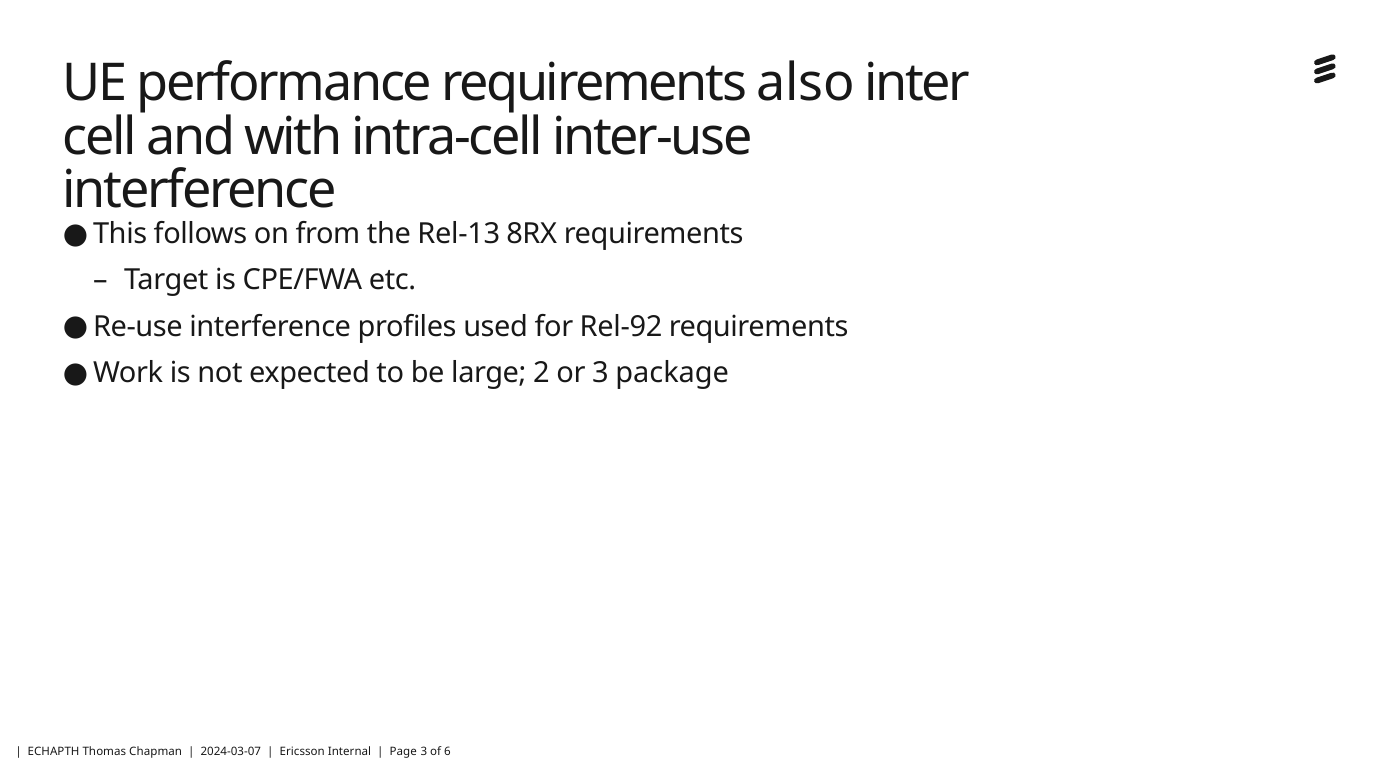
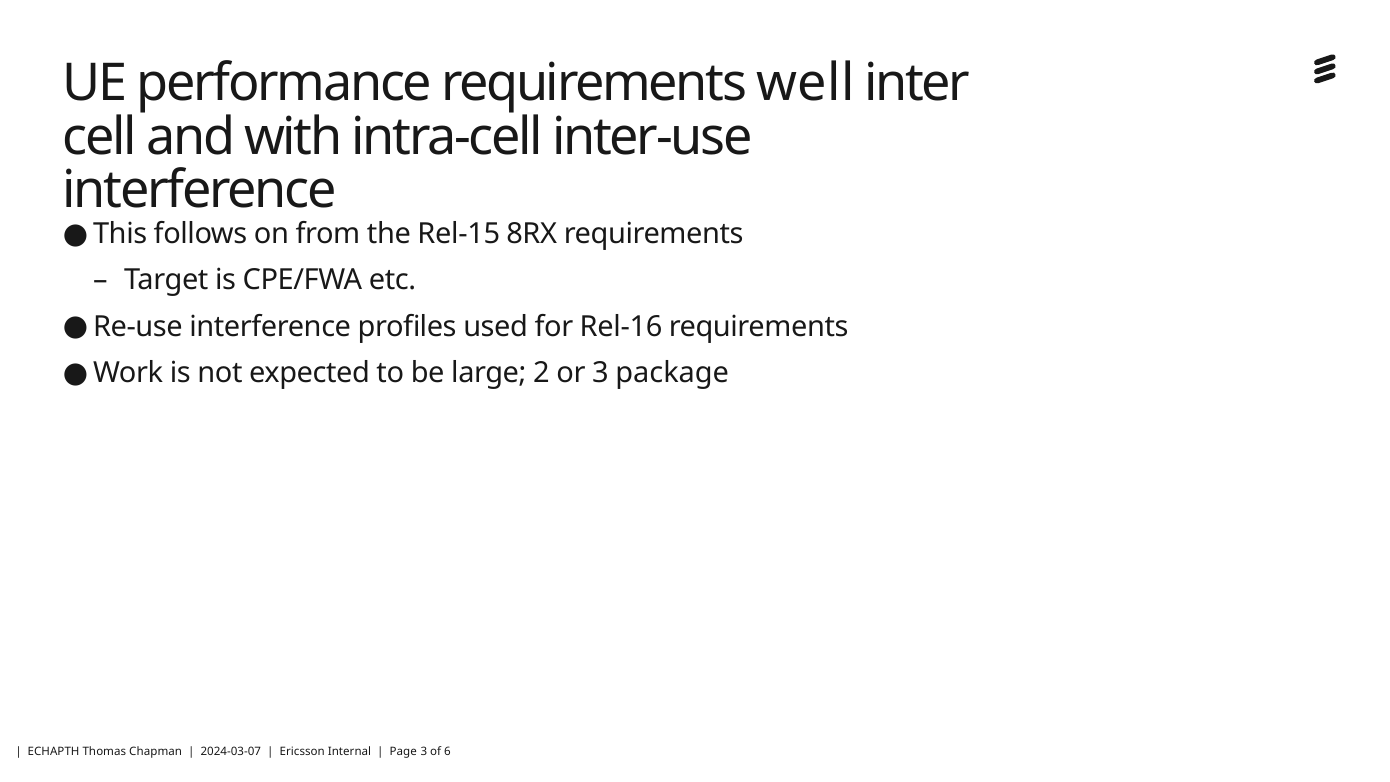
also: also -> well
Rel-13: Rel-13 -> Rel-15
Rel-92: Rel-92 -> Rel-16
